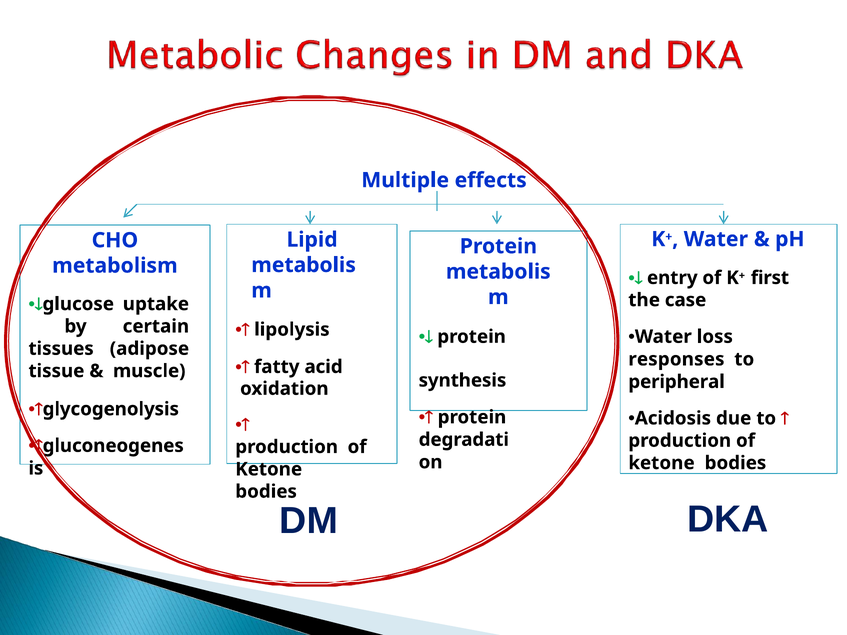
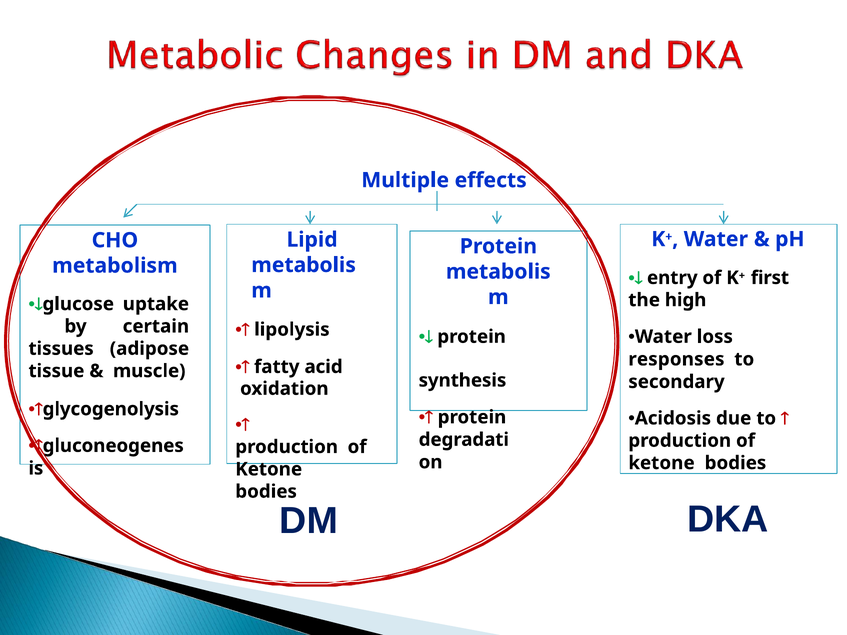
case: case -> high
peripheral: peripheral -> secondary
